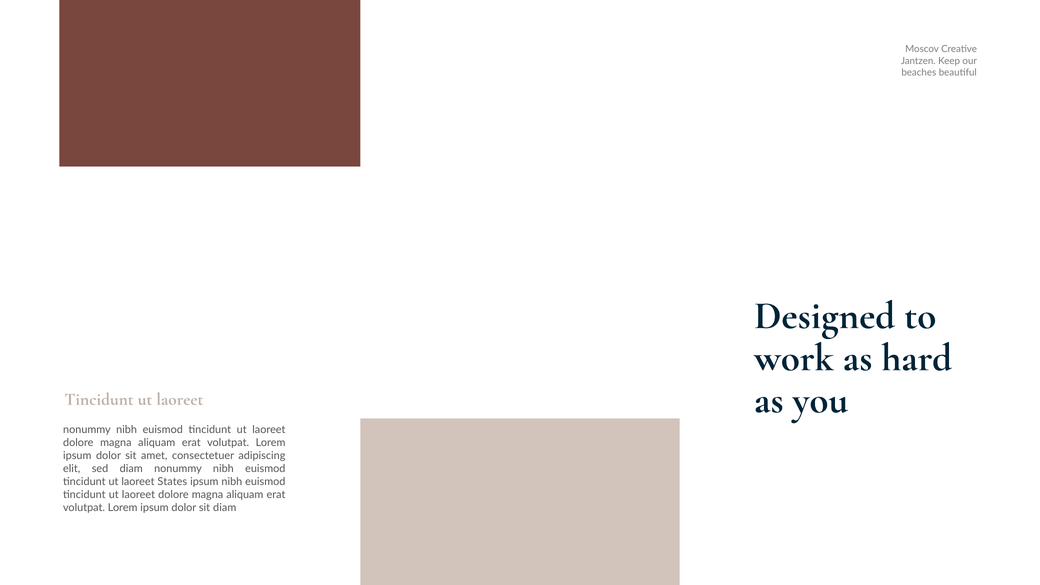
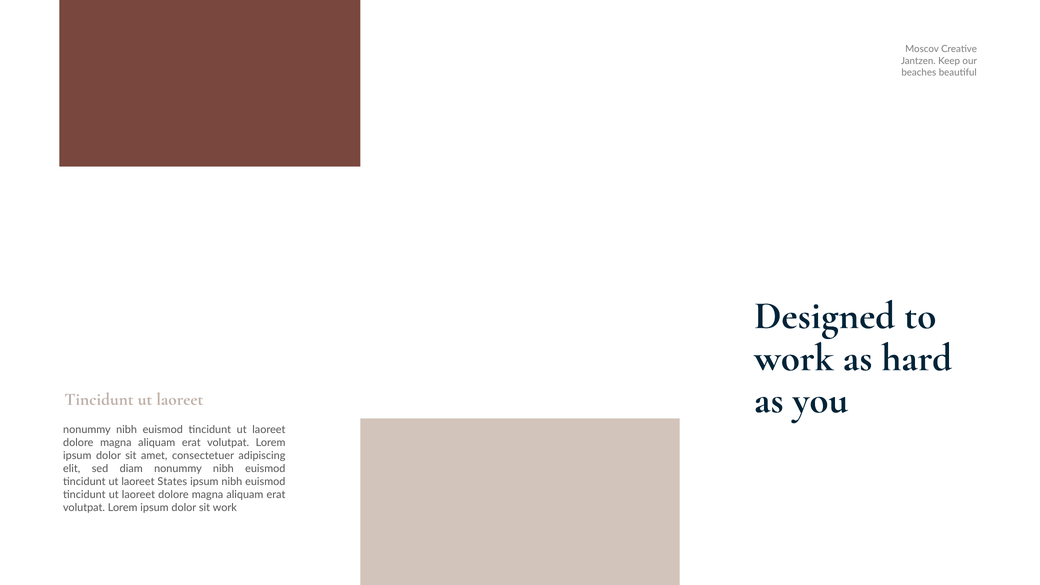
sit diam: diam -> work
